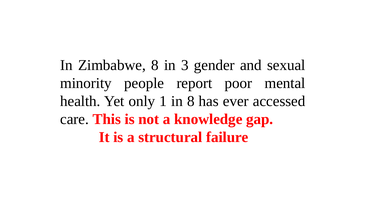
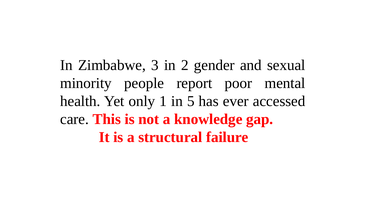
Zimbabwe 8: 8 -> 3
3: 3 -> 2
in 8: 8 -> 5
